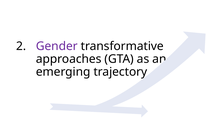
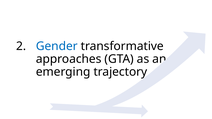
Gender colour: purple -> blue
